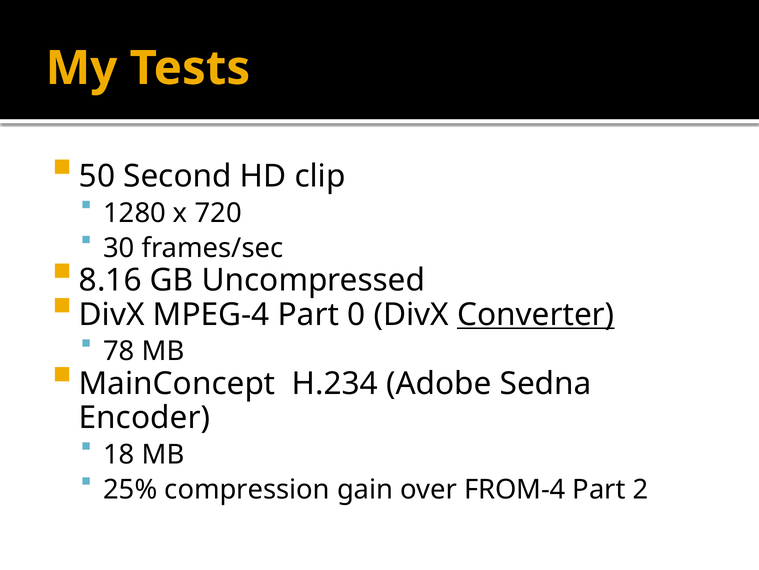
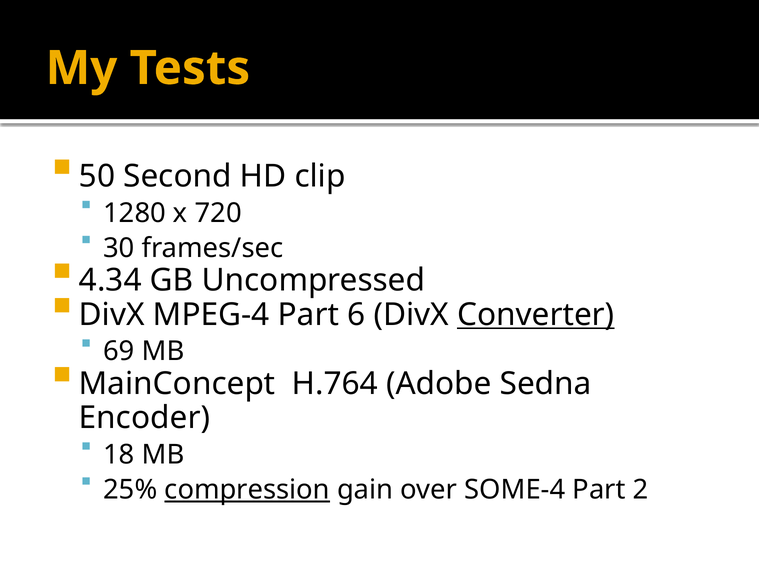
8.16: 8.16 -> 4.34
0: 0 -> 6
78: 78 -> 69
H.234: H.234 -> H.764
compression underline: none -> present
FROM-4: FROM-4 -> SOME-4
